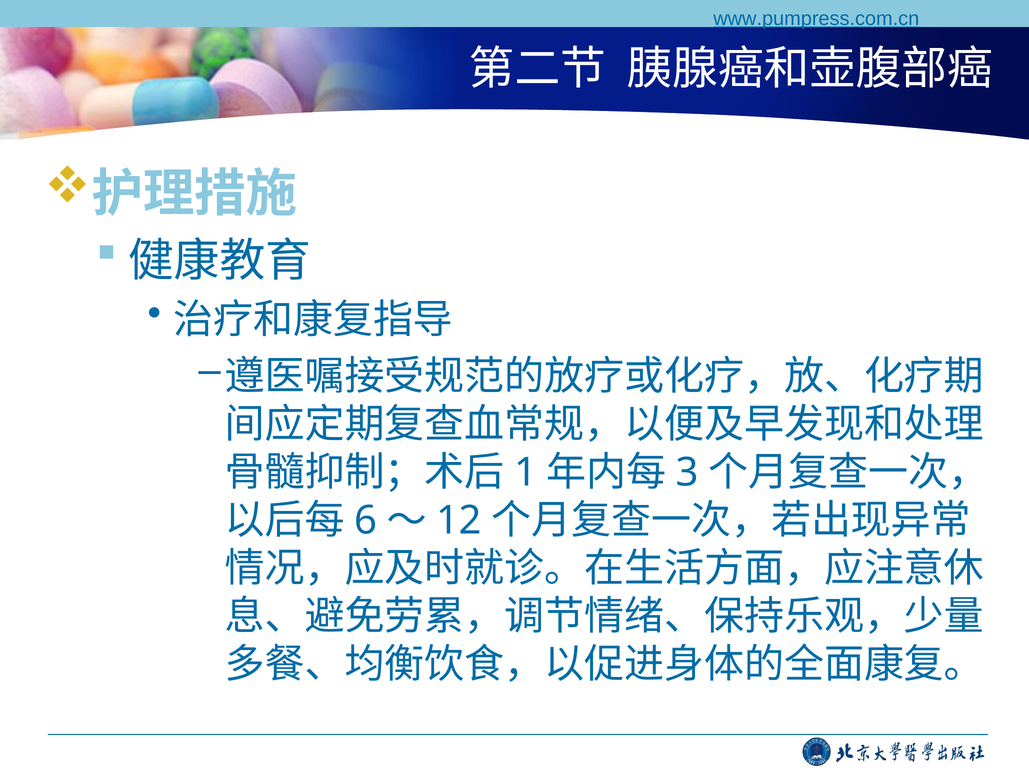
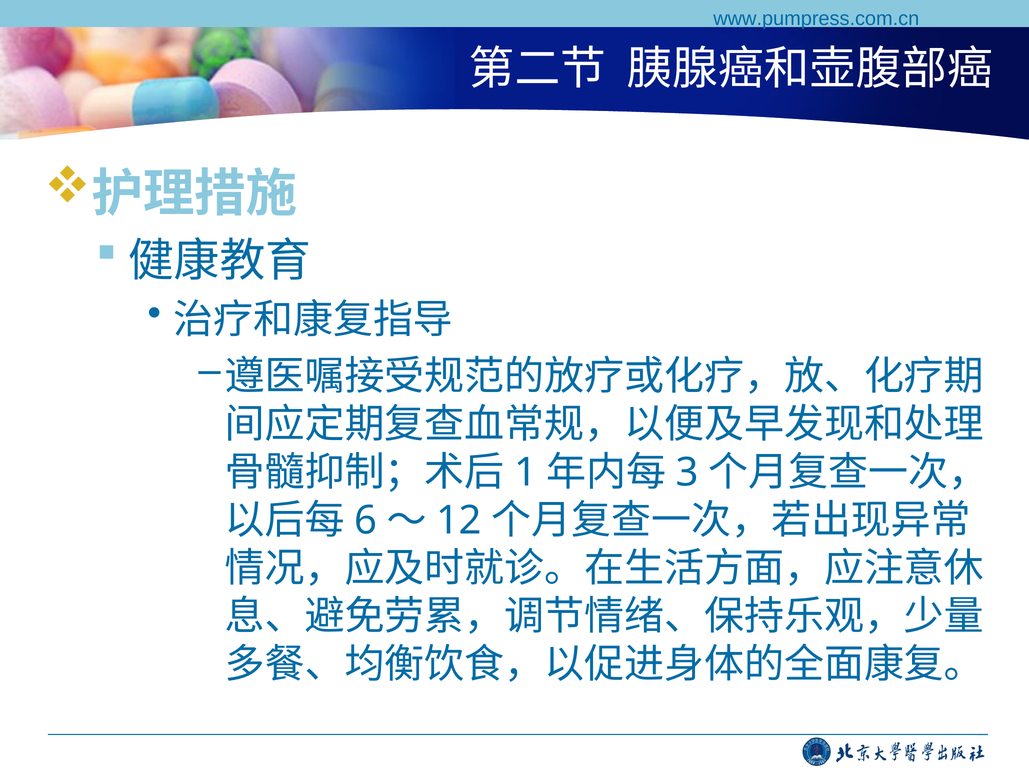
www.pumpress.com.cn underline: present -> none
